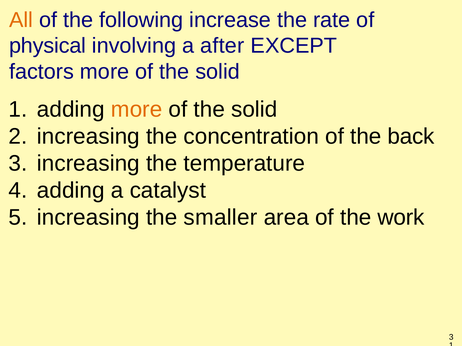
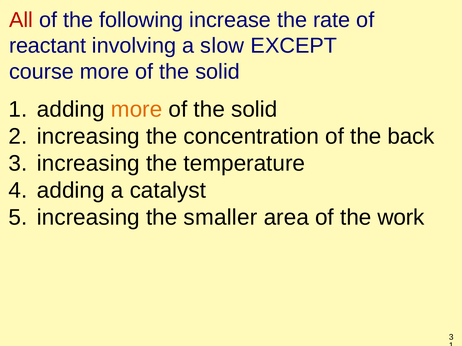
All colour: orange -> red
physical: physical -> reactant
after: after -> slow
factors: factors -> course
